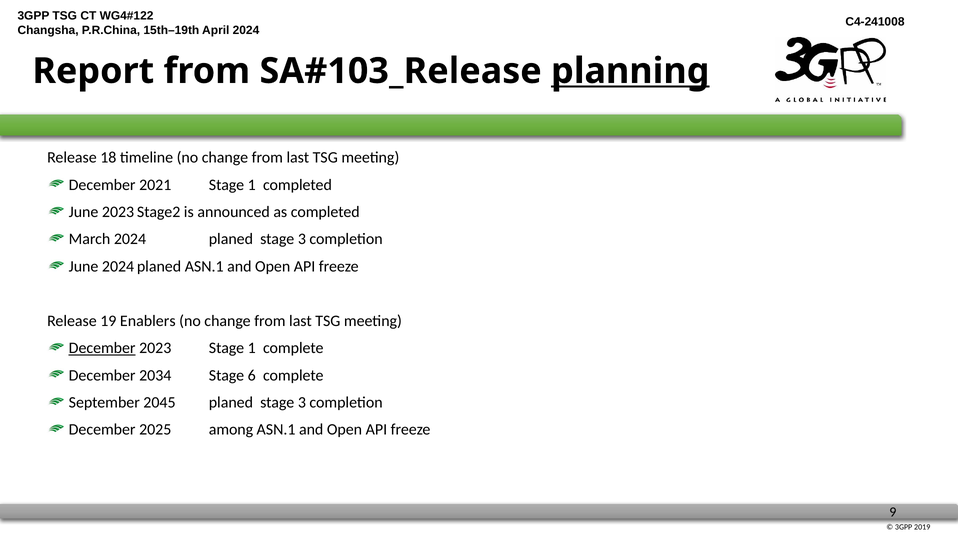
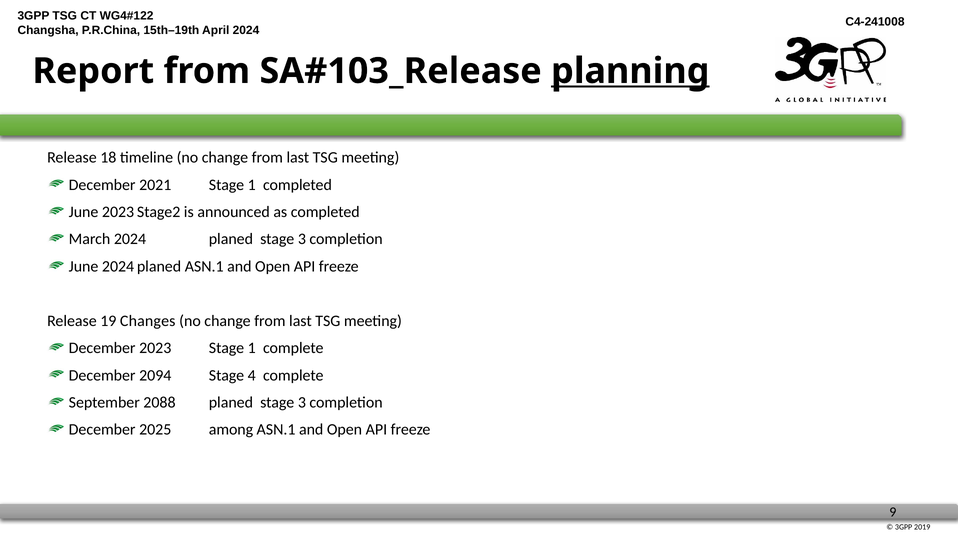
Enablers: Enablers -> Changes
December at (102, 348) underline: present -> none
2034: 2034 -> 2094
6: 6 -> 4
2045: 2045 -> 2088
